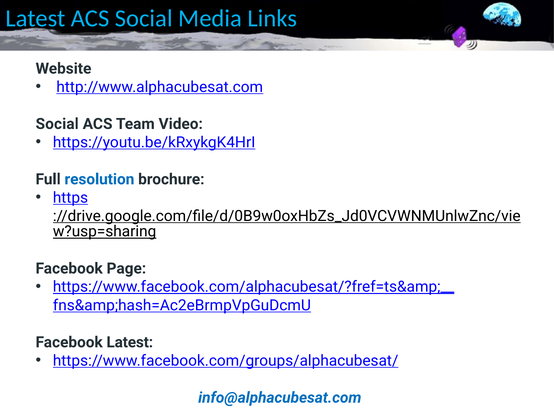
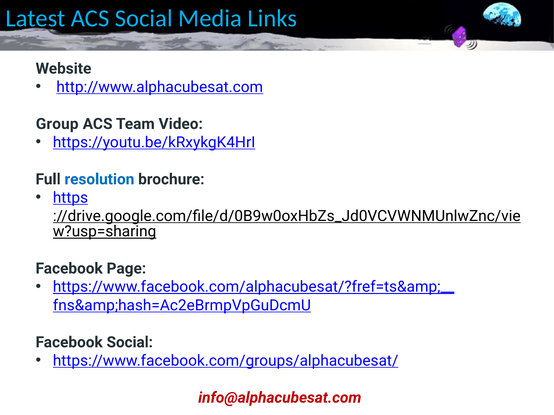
Social at (57, 124): Social -> Group
Facebook Latest: Latest -> Social
info@alphacubesat.com colour: blue -> red
